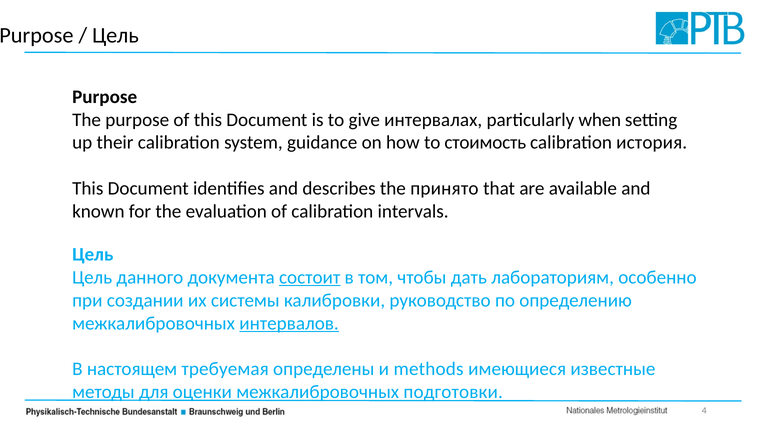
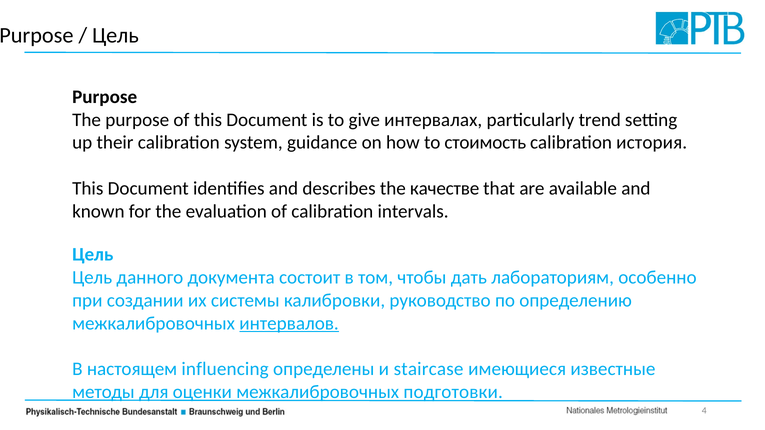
when: when -> trend
принято: принято -> качестве
состоит underline: present -> none
требуемая: требуемая -> influencing
methods: methods -> staircase
